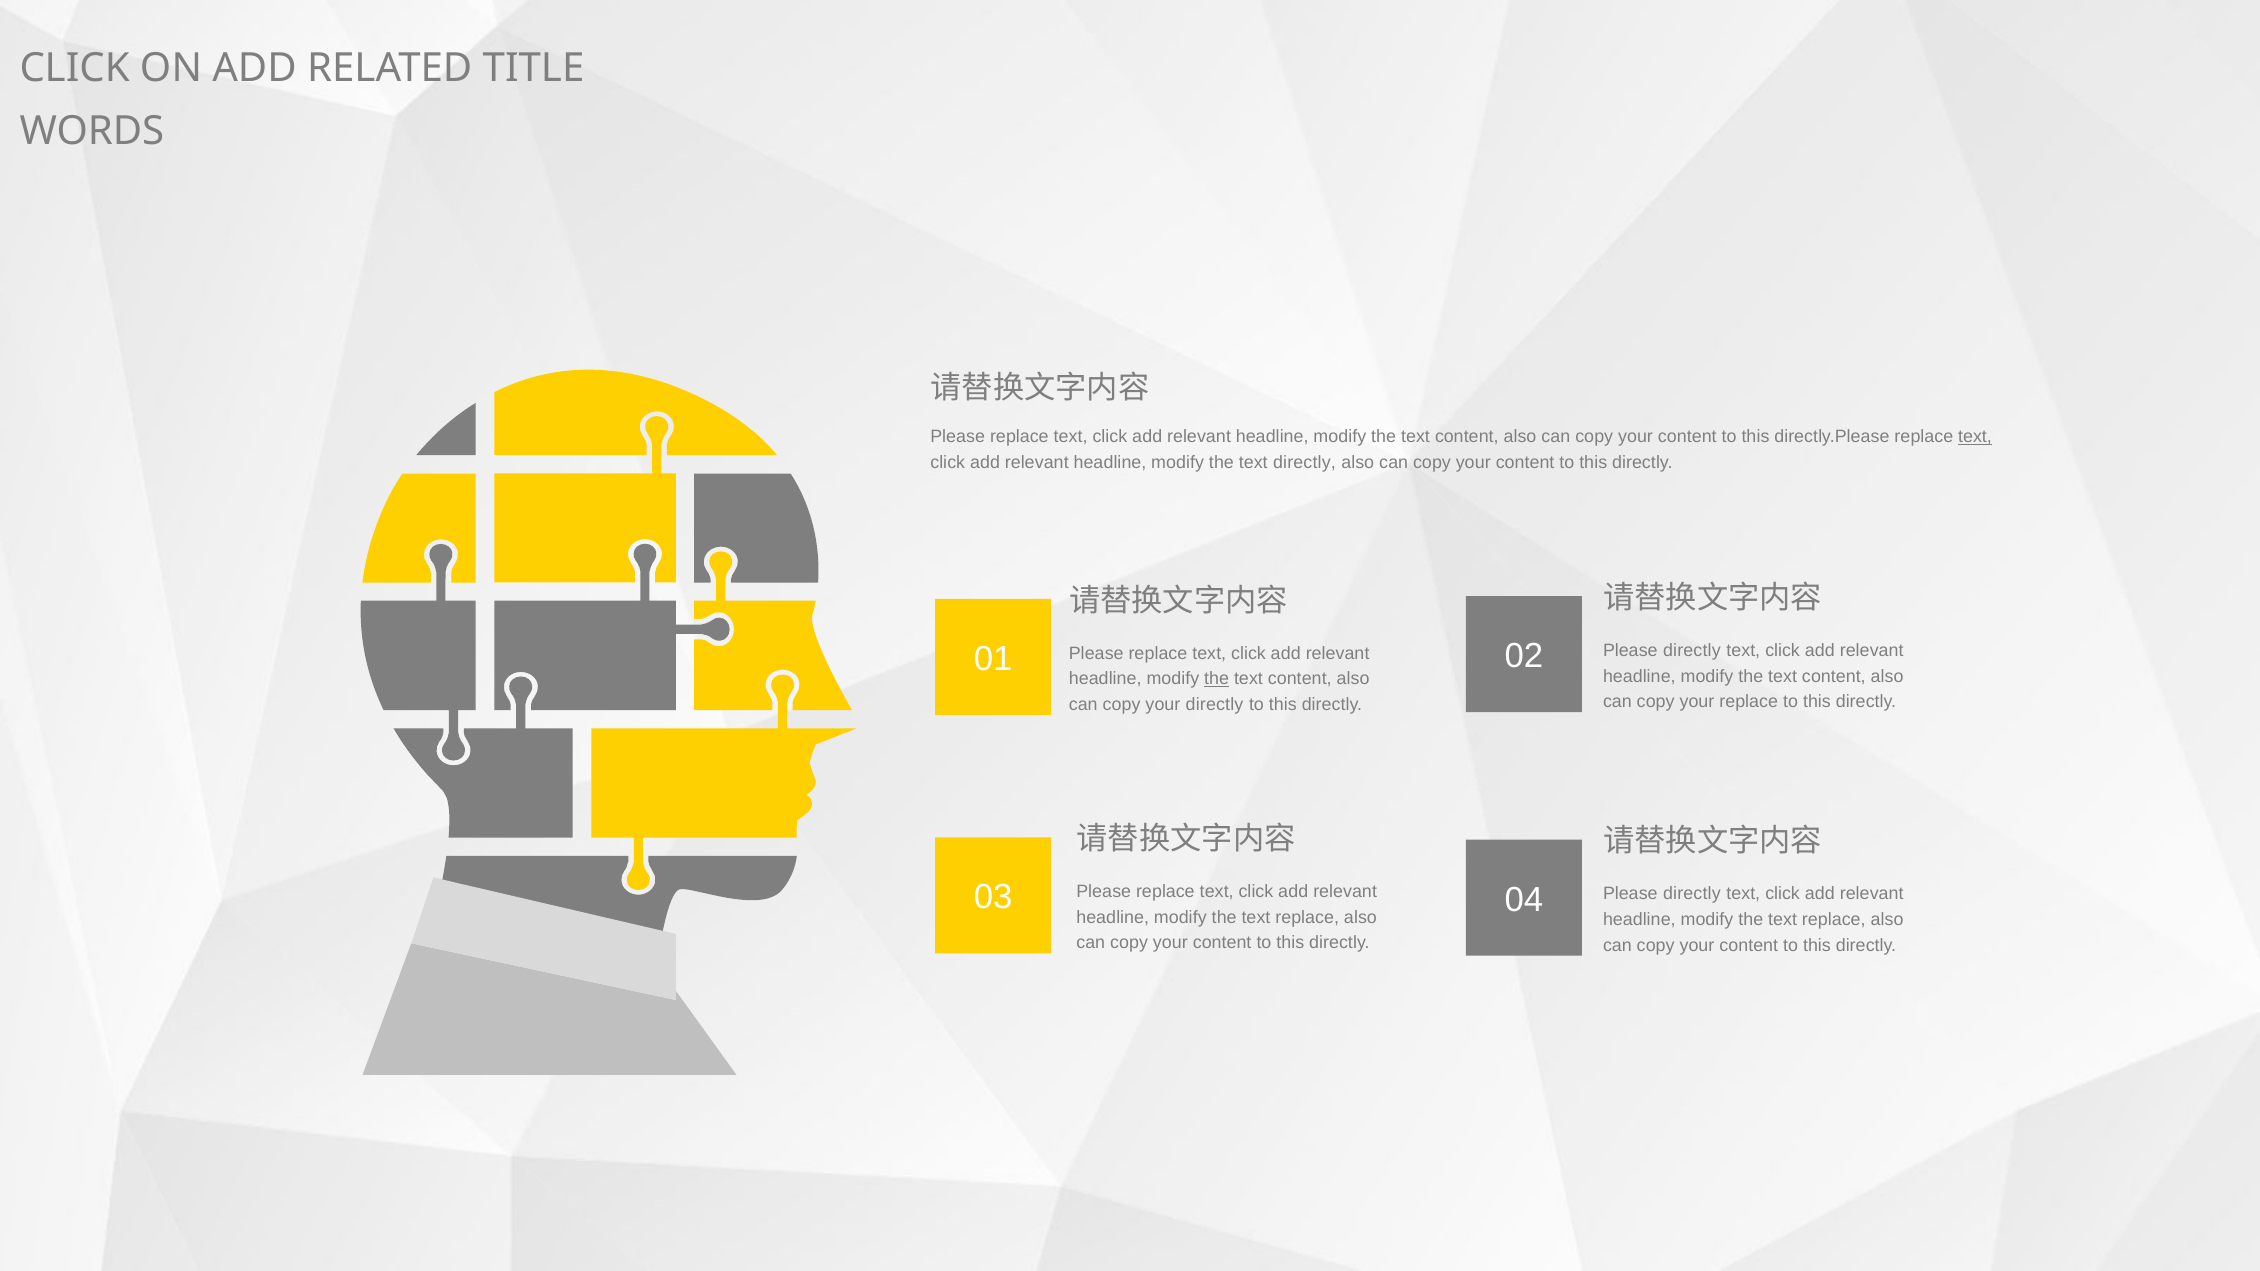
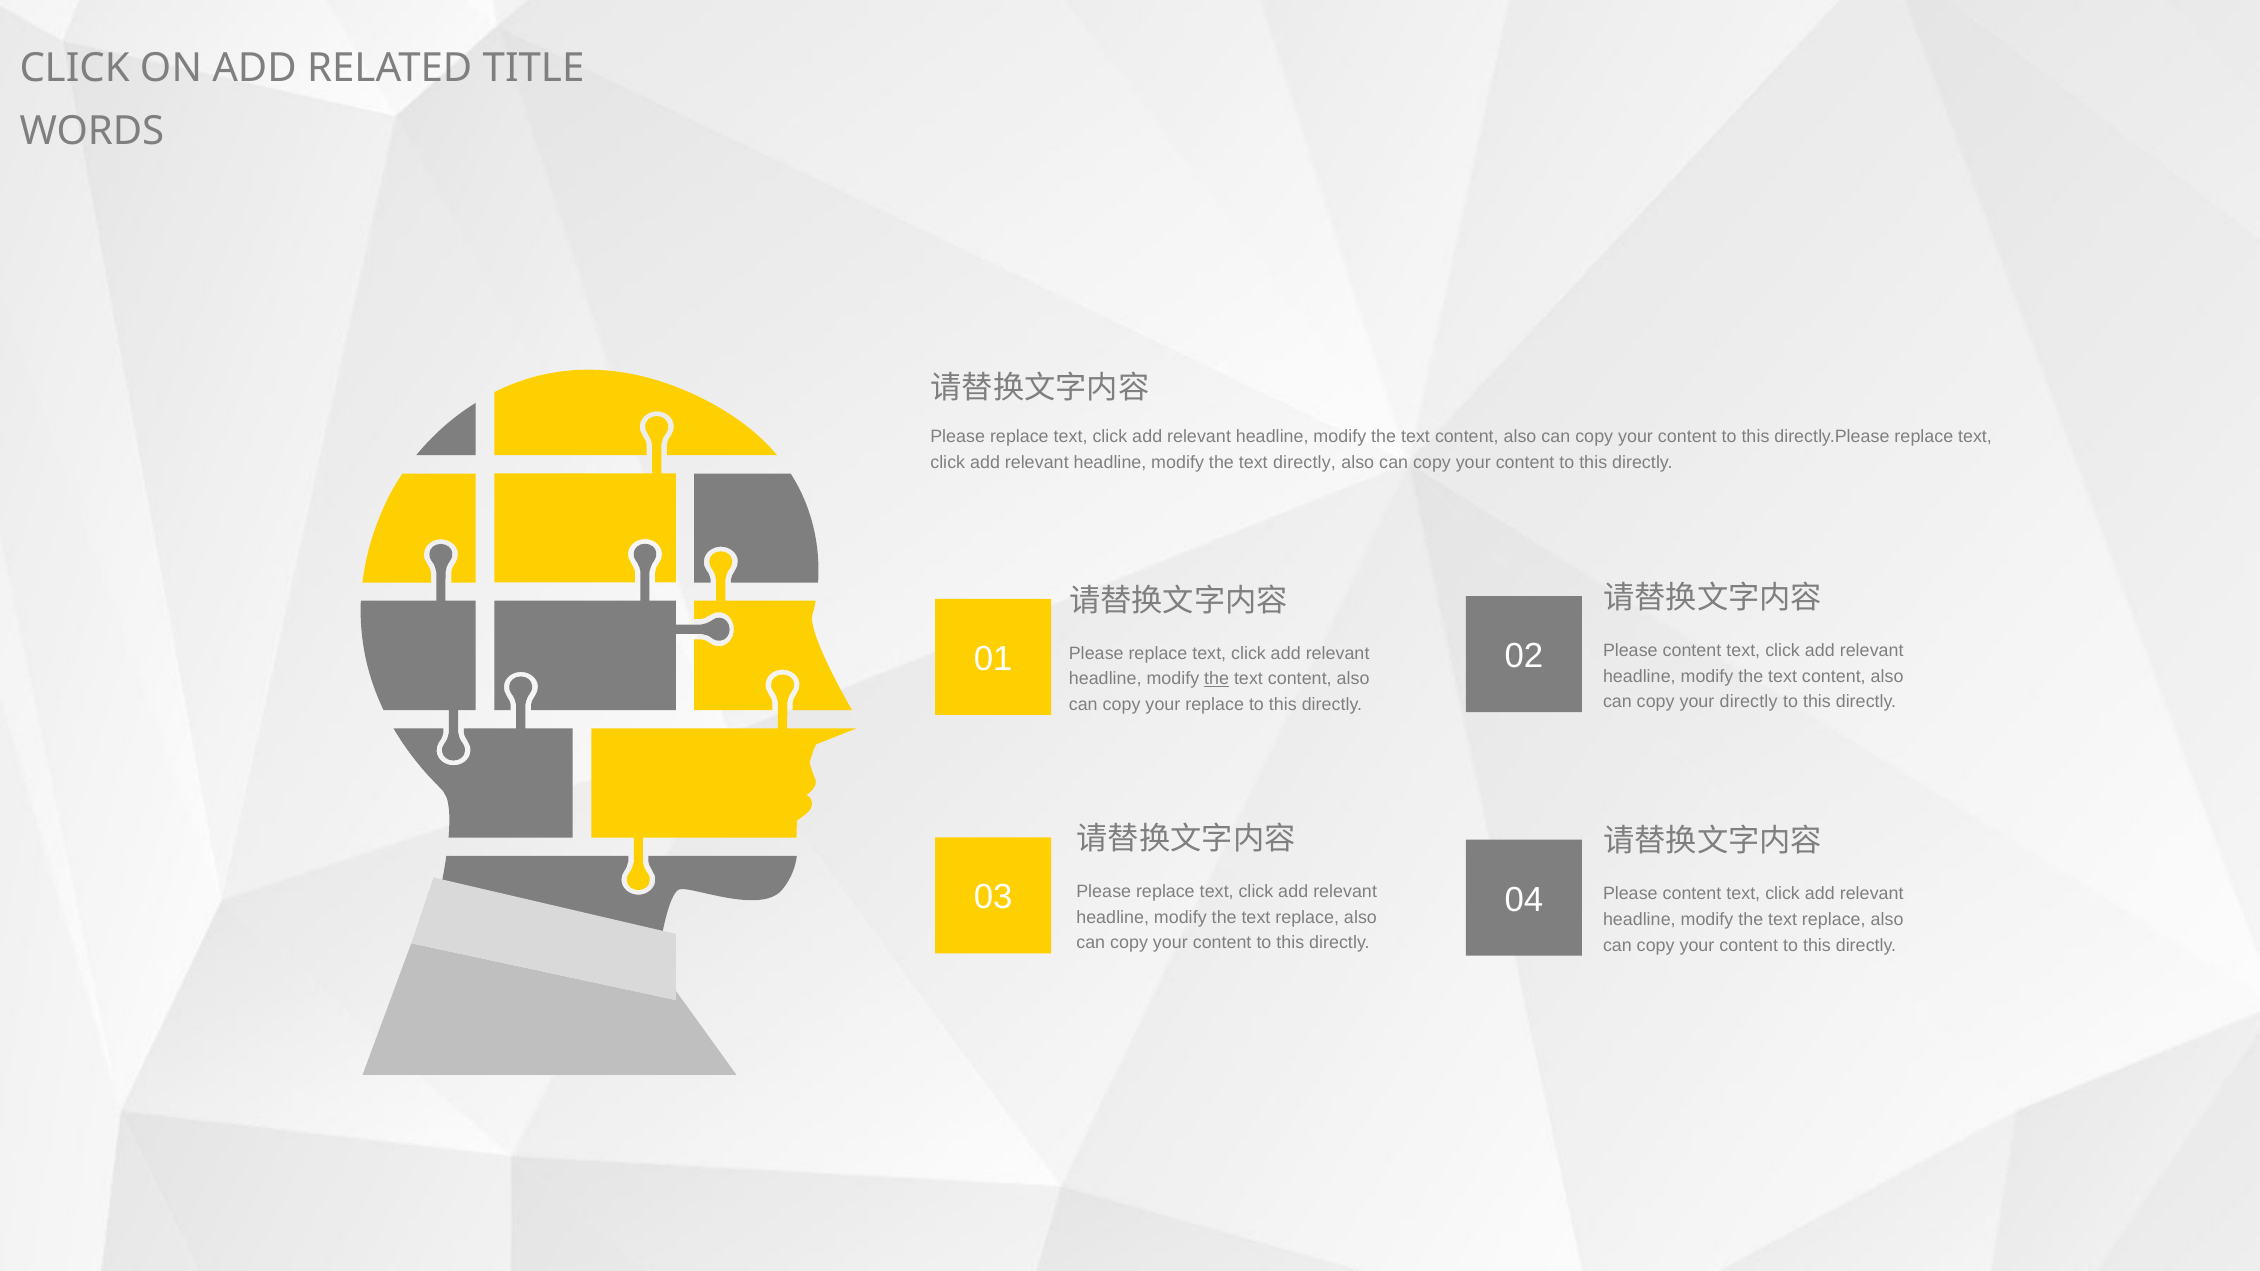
text at (1975, 437) underline: present -> none
directly at (1692, 651): directly -> content
your replace: replace -> directly
your directly: directly -> replace
directly at (1692, 894): directly -> content
